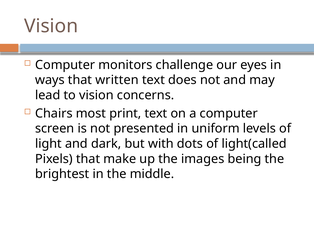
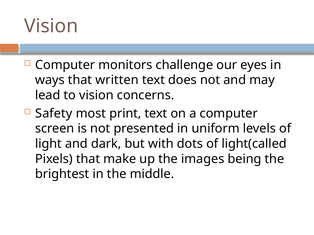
Chairs: Chairs -> Safety
